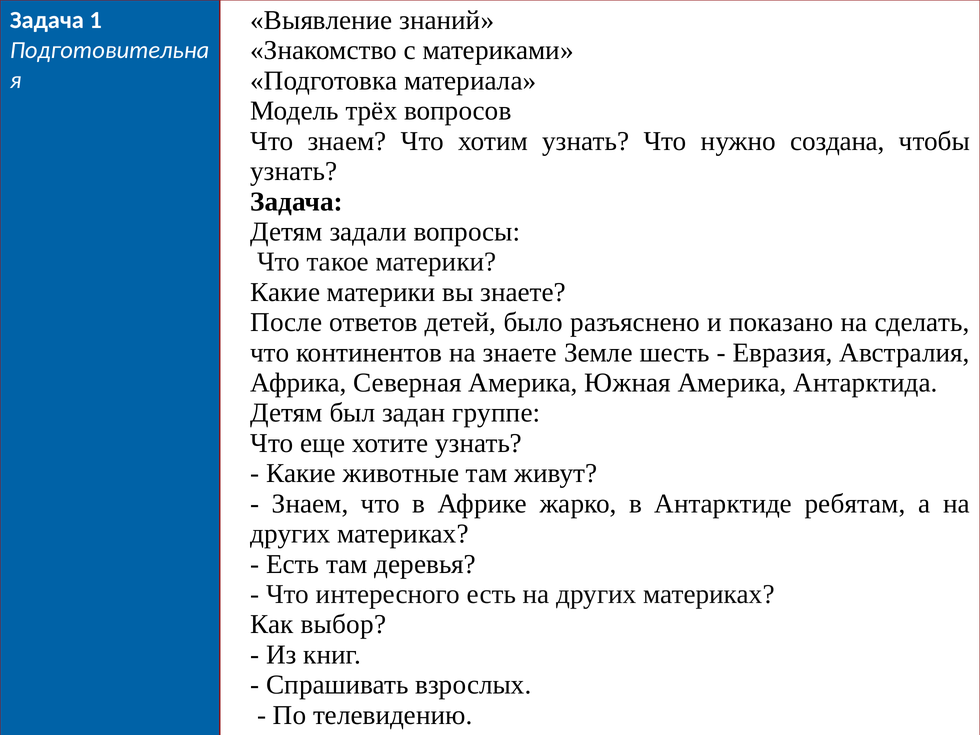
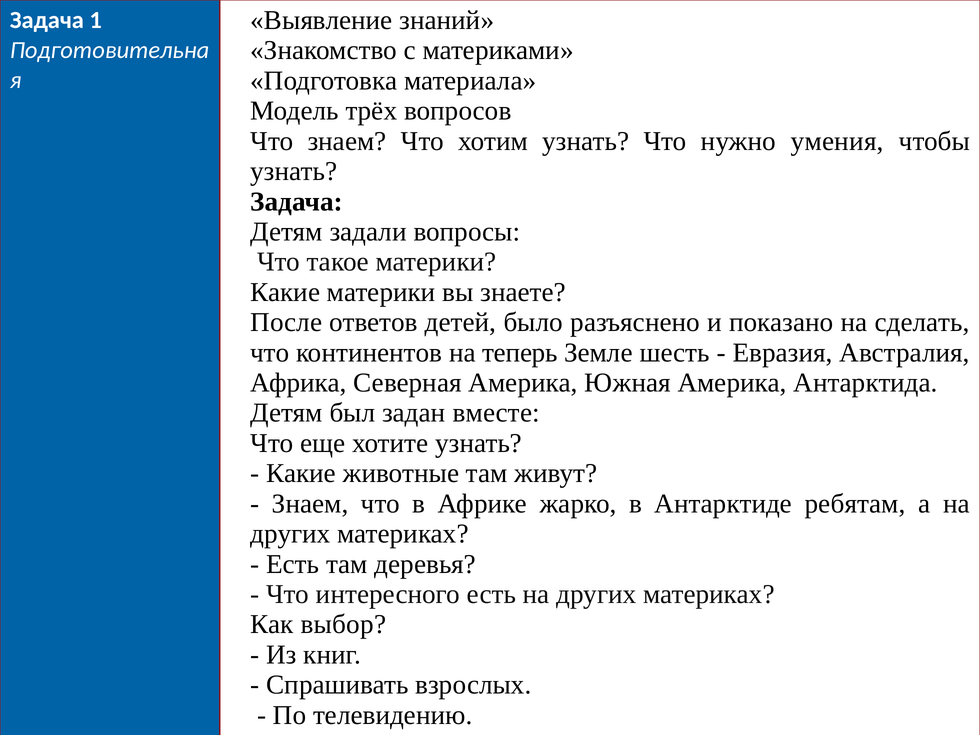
создана: создана -> умения
на знаете: знаете -> теперь
группе: группе -> вместе
